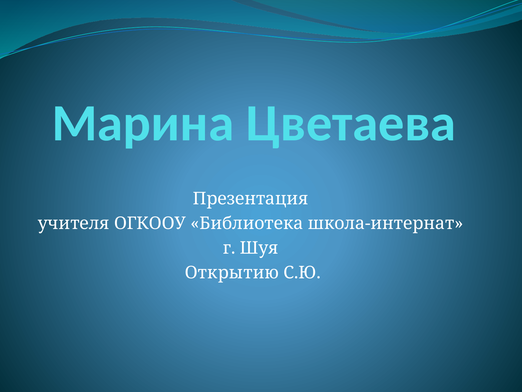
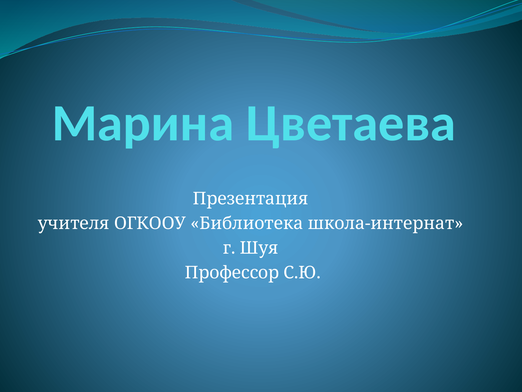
Открытию: Открытию -> Профессор
